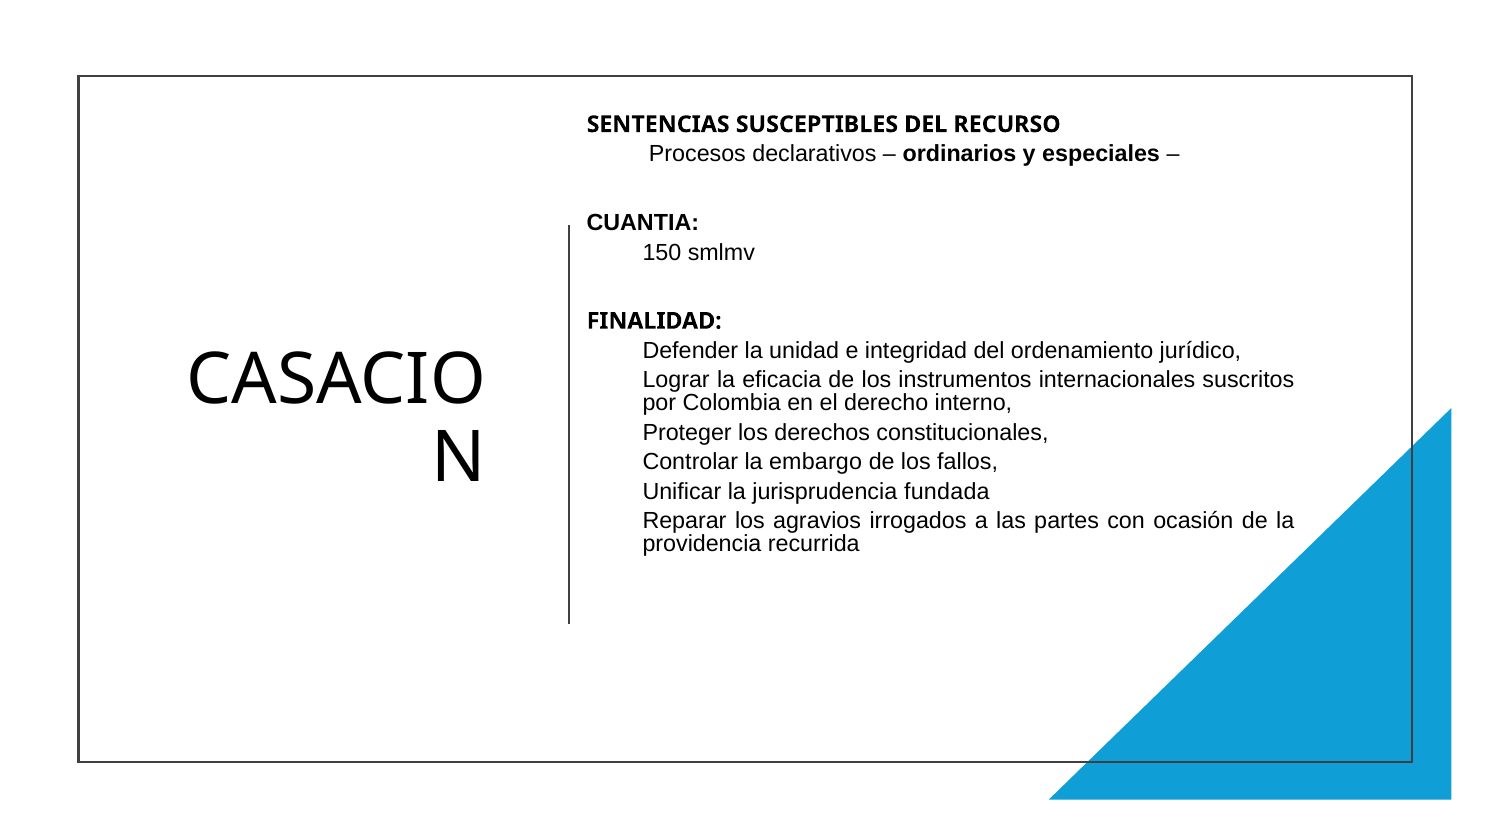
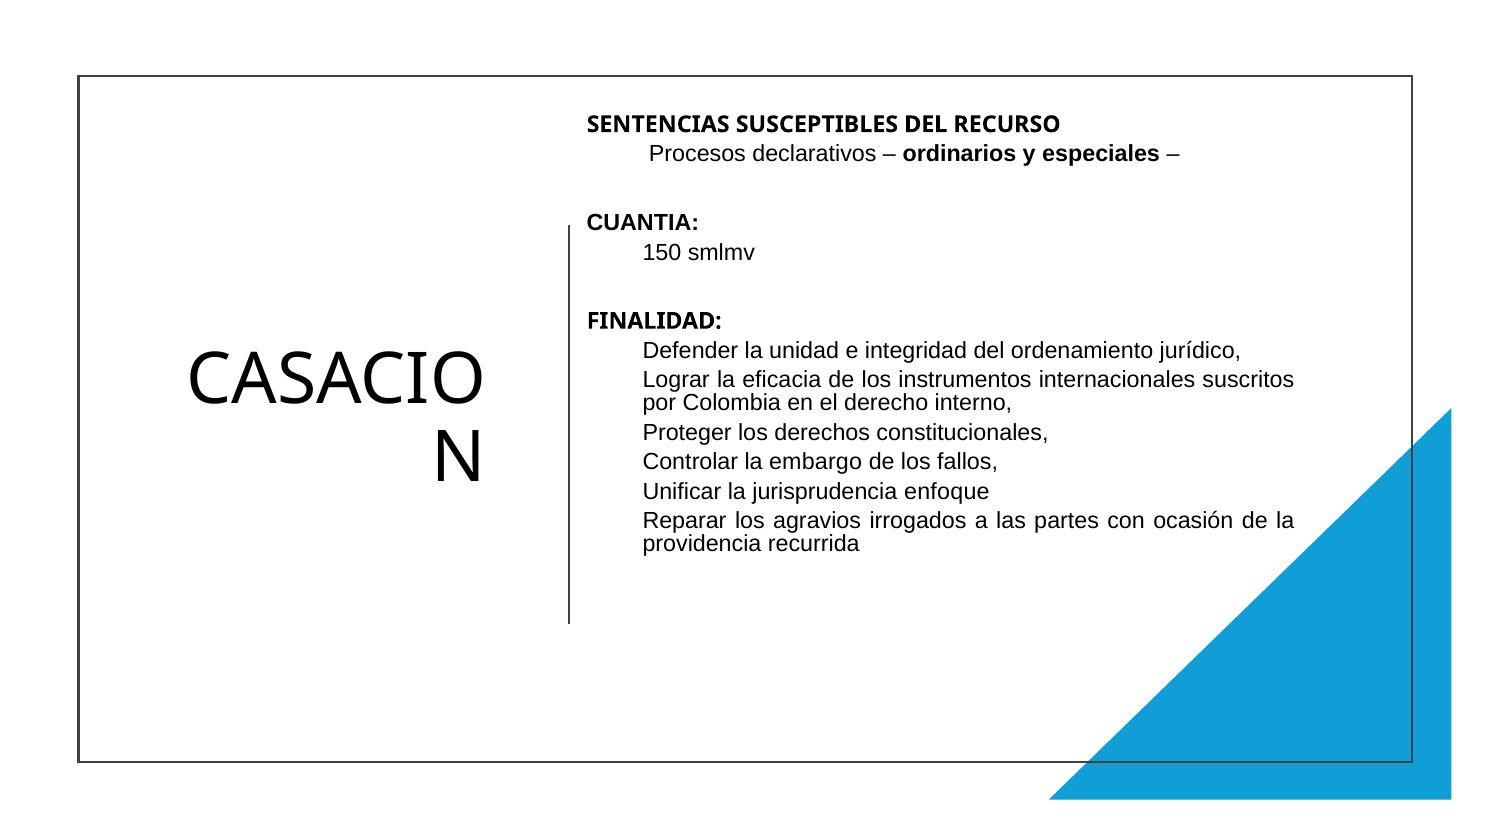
fundada: fundada -> enfoque
